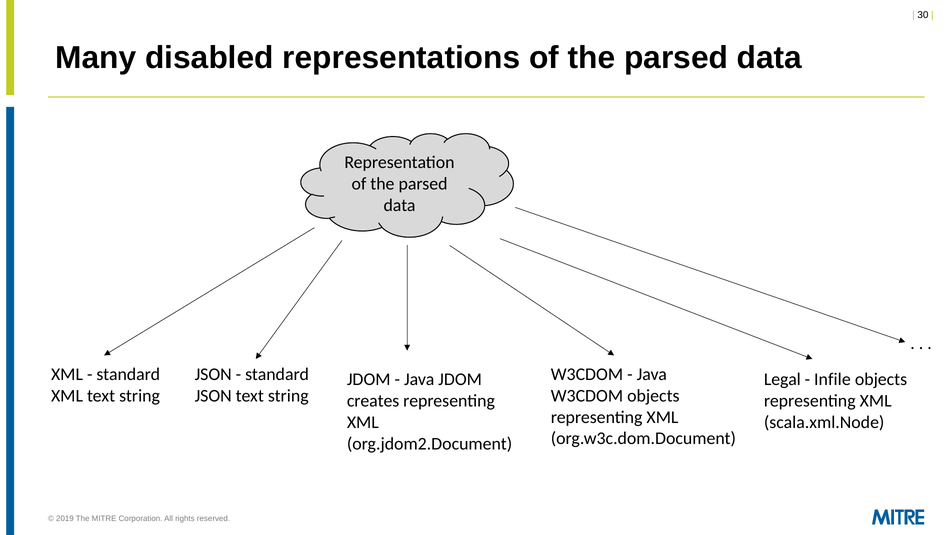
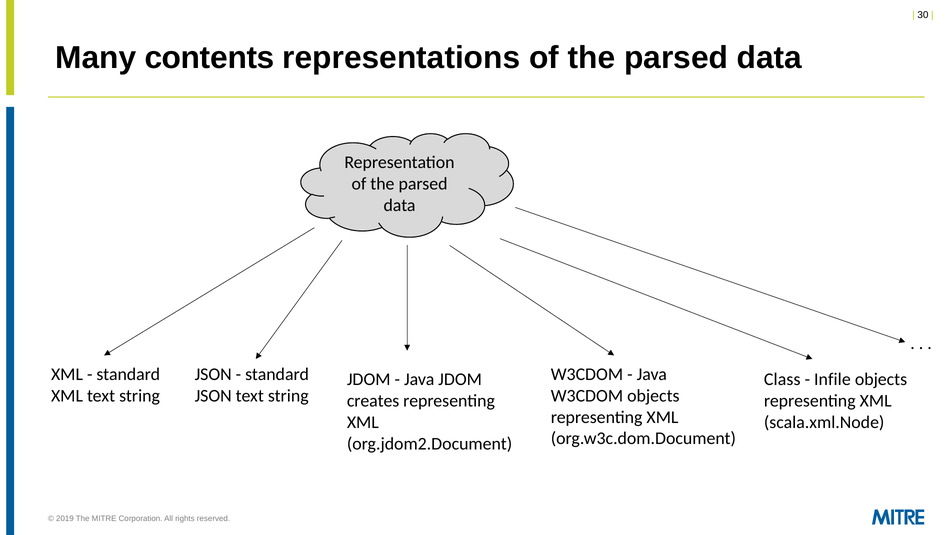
disabled: disabled -> contents
Legal: Legal -> Class
